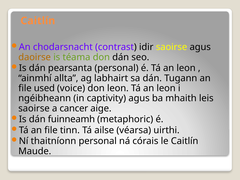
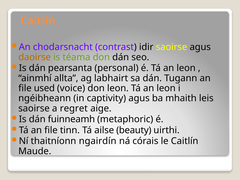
cancer: cancer -> regret
véarsa: véarsa -> beauty
thaitníonn personal: personal -> ngairdín
